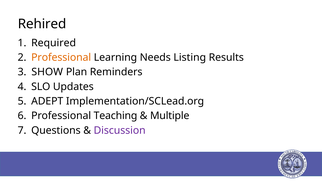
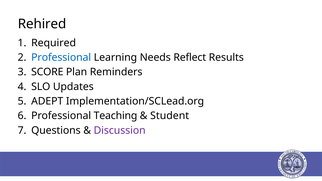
Professional at (61, 57) colour: orange -> blue
Listing: Listing -> Reflect
SHOW: SHOW -> SCORE
Multiple: Multiple -> Student
